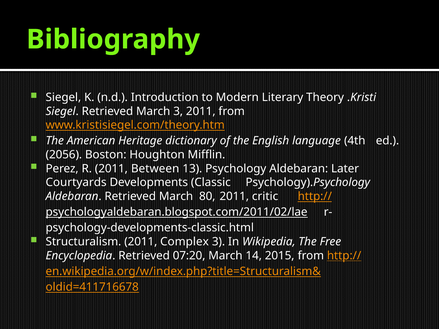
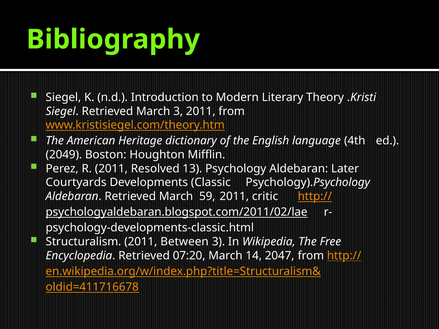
2056: 2056 -> 2049
Between: Between -> Resolved
80: 80 -> 59
Complex: Complex -> Between
2015: 2015 -> 2047
